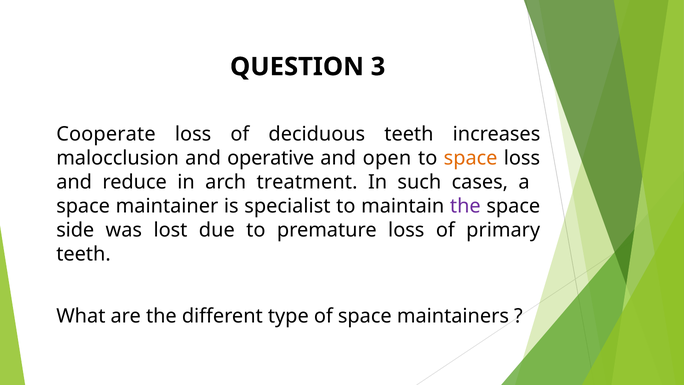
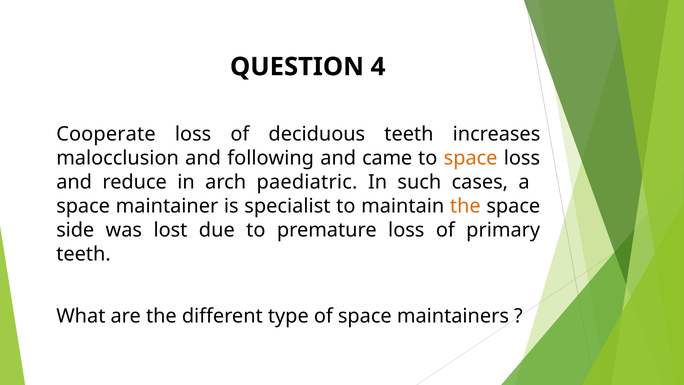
3: 3 -> 4
operative: operative -> following
open: open -> came
treatment: treatment -> paediatric
the at (465, 206) colour: purple -> orange
